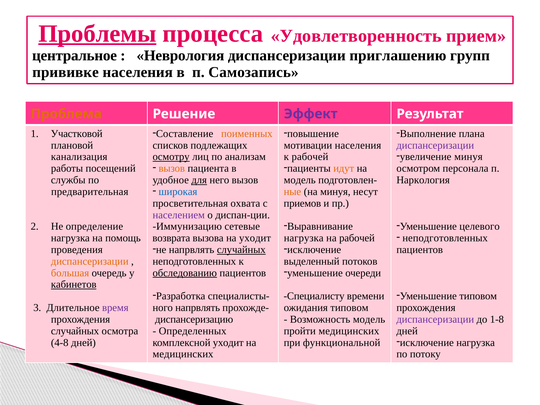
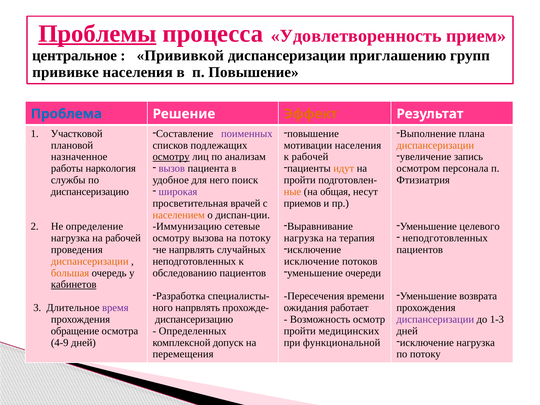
Неврология: Неврология -> Прививкой
п Самозапись: Самозапись -> Повышение
Проблема colour: orange -> blue
Эффект colour: purple -> orange
поименных colour: orange -> purple
диспансеризации at (435, 145) colour: purple -> orange
увеличение минуя: минуя -> запись
канализация: канализация -> назначенное
посещений: посещений -> наркология
вызов at (172, 168) colour: orange -> purple
для underline: present -> none
него вызов: вызов -> поиск
модель at (300, 180): модель -> пройти
Наркология: Наркология -> Фтизиатрия
широкая colour: blue -> purple
предварительная at (90, 192): предварительная -> диспансеризацию
на минуя: минуя -> общая
охвата: охвата -> врачей
населением colour: purple -> orange
на помощь: помощь -> рабочей
возврата at (171, 238): возврата -> осмотру
на уходит: уходит -> потоку
на рабочей: рабочей -> терапия
случайных at (241, 250) underline: present -> none
выделенный at (312, 261): выделенный -> исключение
обследованию underline: present -> none
Уменьшение типовом: типовом -> возврата
Специалисту: Специалисту -> Пересечения
ожидания типовом: типовом -> работает
Возможность модель: модель -> осмотр
1-8: 1-8 -> 1-3
случайных at (75, 331): случайных -> обращение
4-8: 4-8 -> 4-9
комплексной уходит: уходит -> допуск
медицинских at (183, 354): медицинских -> перемещения
